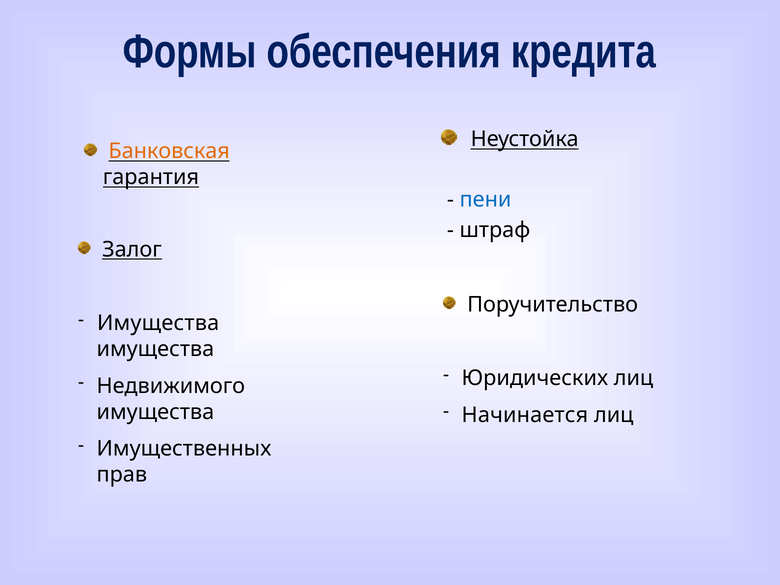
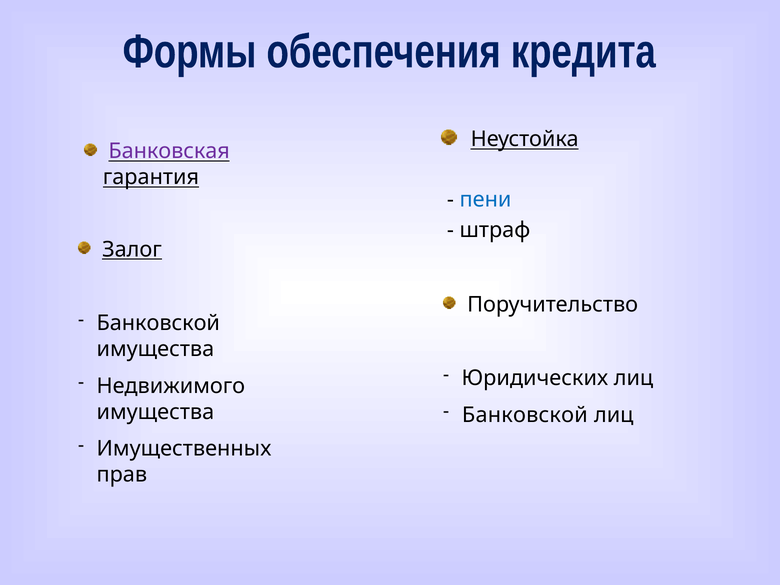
Банковская colour: orange -> purple
Имущества at (158, 323): Имущества -> Банковской
Начинается at (525, 415): Начинается -> Банковской
